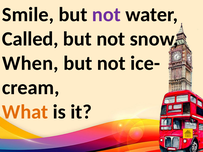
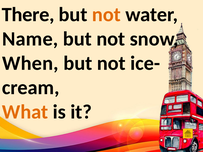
Smile: Smile -> There
not at (106, 15) colour: purple -> orange
Called: Called -> Name
